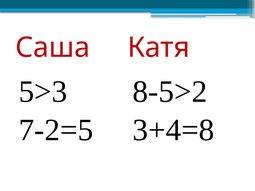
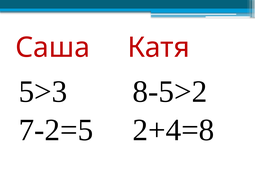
3+4=8: 3+4=8 -> 2+4=8
